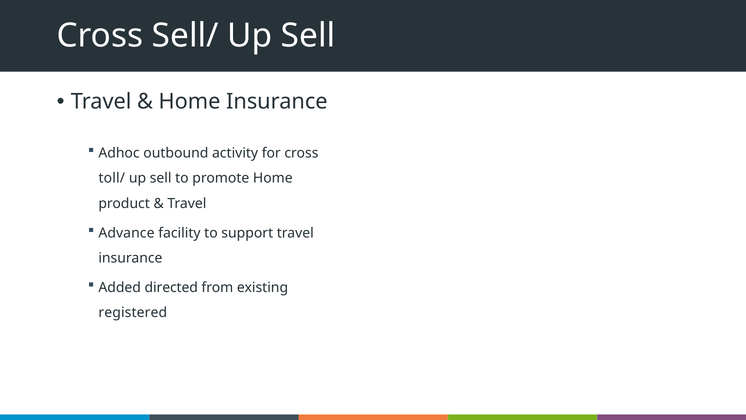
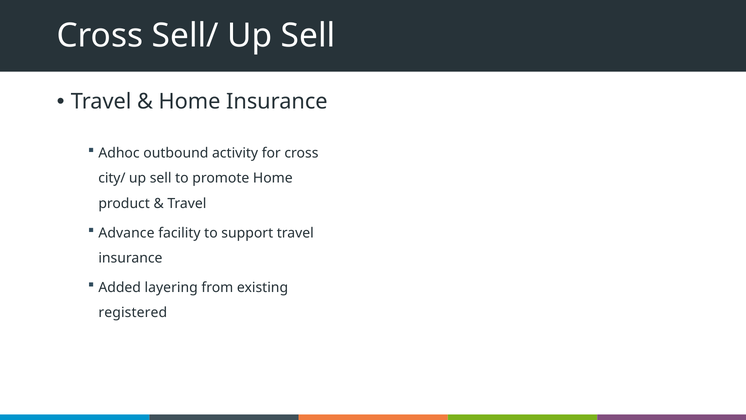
toll/: toll/ -> city/
directed: directed -> layering
